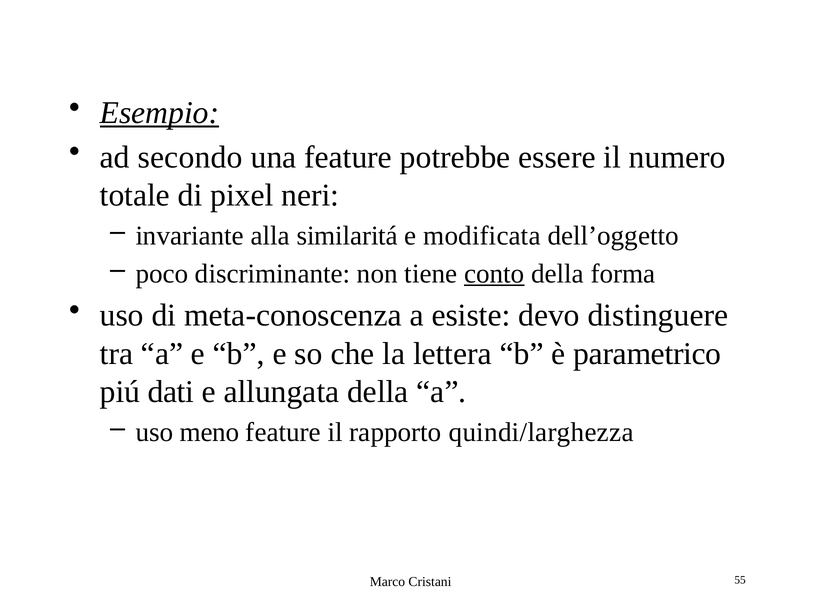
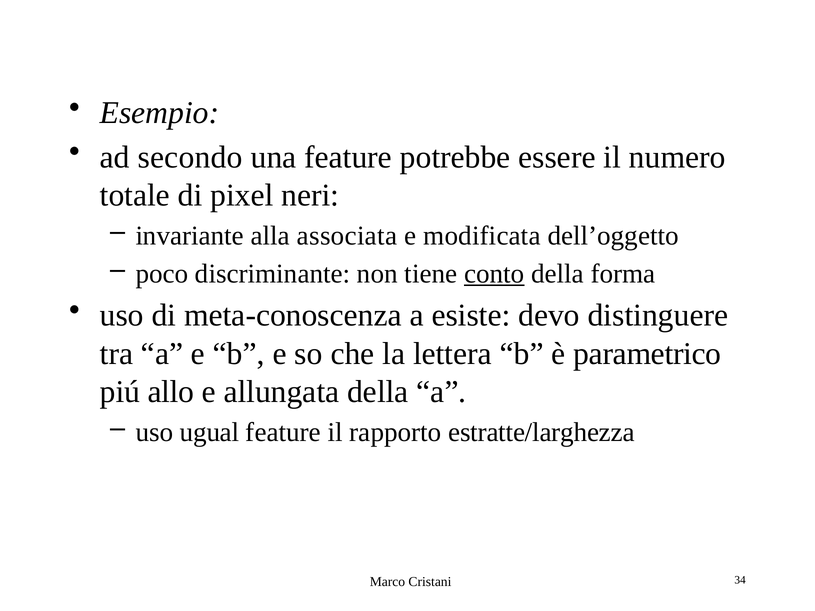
Esempio underline: present -> none
similaritá: similaritá -> associata
dati: dati -> allo
meno: meno -> ugual
quindi/larghezza: quindi/larghezza -> estratte/larghezza
55: 55 -> 34
